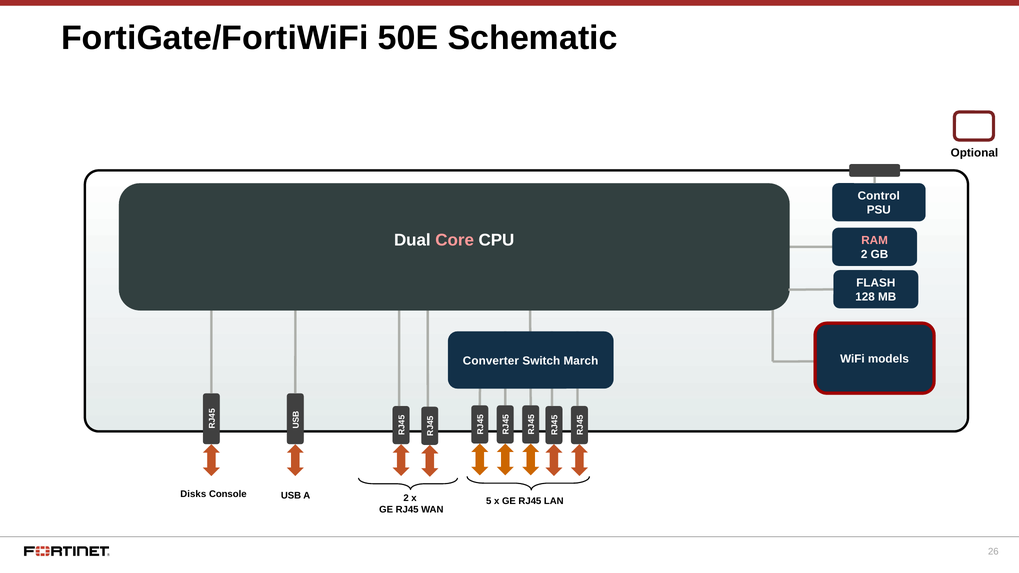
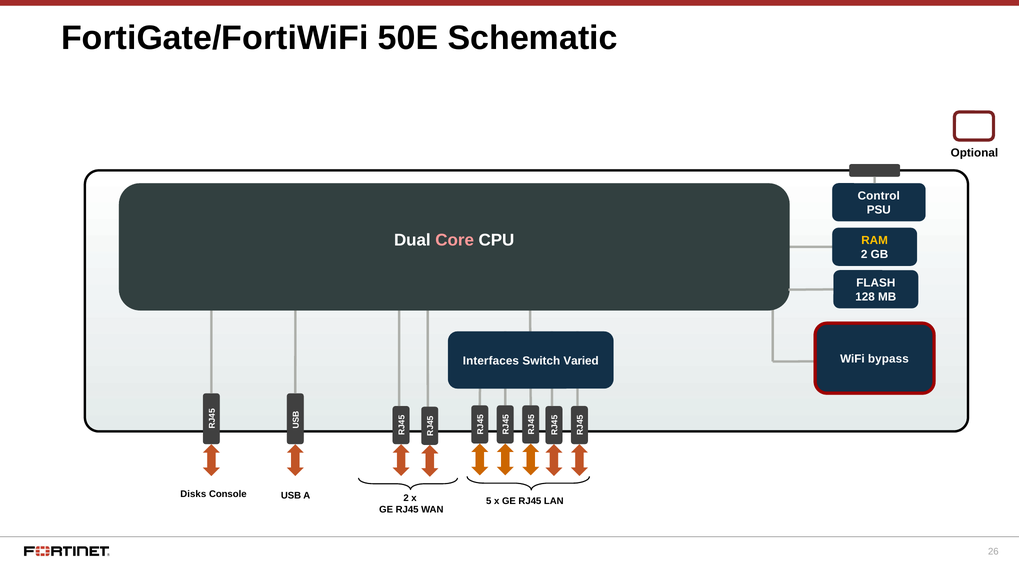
RAM colour: pink -> yellow
models: models -> bypass
Converter: Converter -> Interfaces
March: March -> Varied
